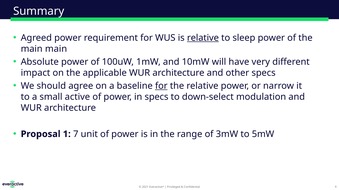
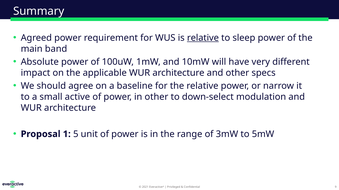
main main: main -> band
for at (161, 86) underline: present -> none
in specs: specs -> other
7: 7 -> 5
